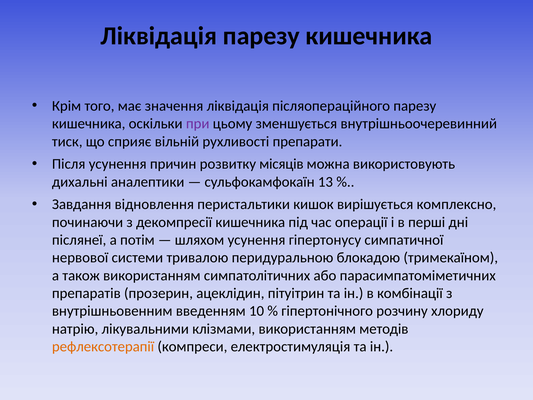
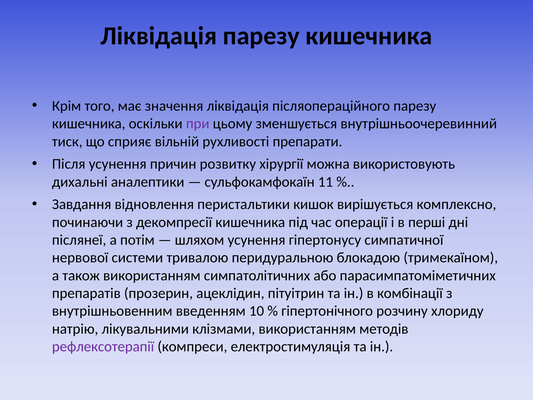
місяців: місяців -> хірургії
13: 13 -> 11
рефлексотерапії colour: orange -> purple
